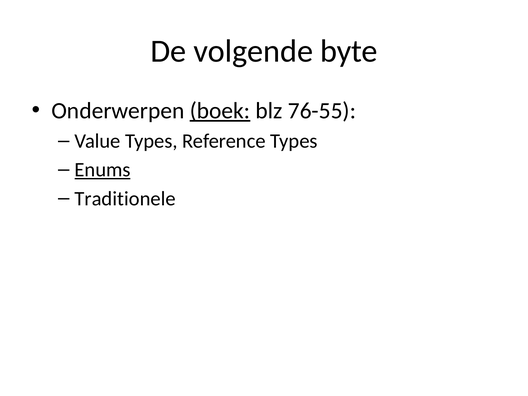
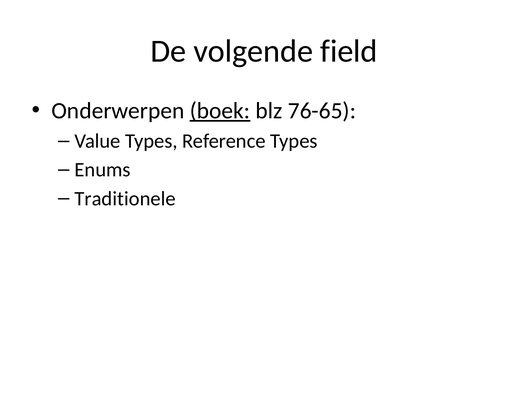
byte: byte -> field
76-55: 76-55 -> 76-65
Enums underline: present -> none
